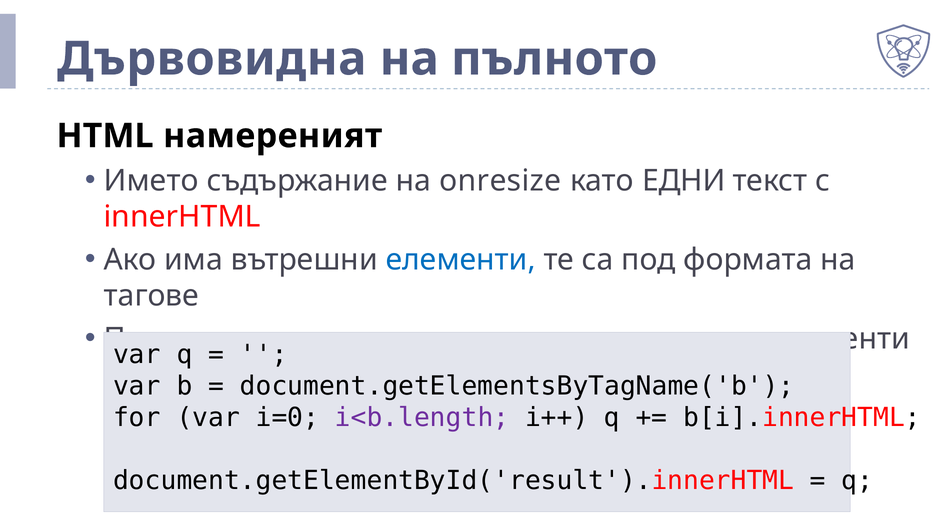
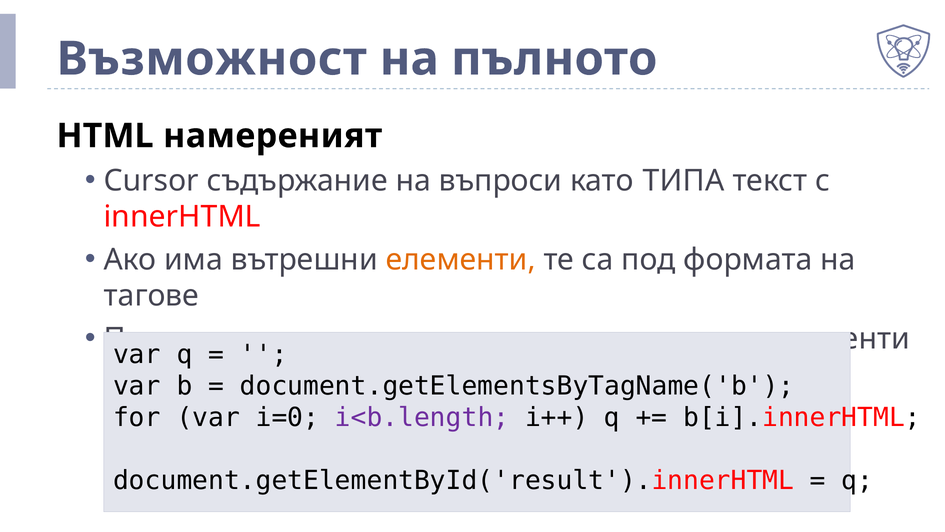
Дървовидна: Дървовидна -> Възможност
Името: Името -> Cursor
onresize: onresize -> въпроси
като ЕДНИ: ЕДНИ -> ТИПА
елементи at (461, 260) colour: blue -> orange
